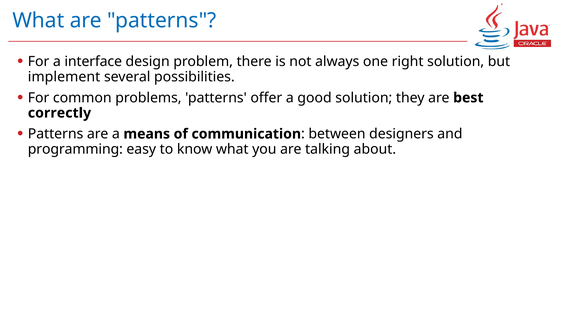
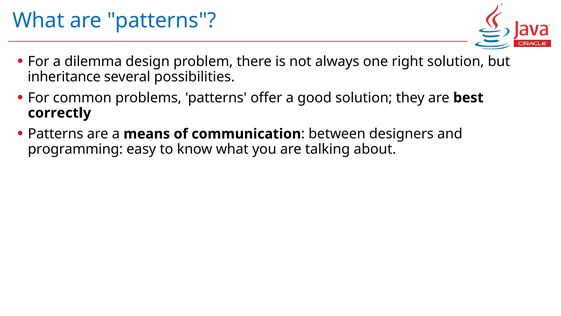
interface: interface -> dilemma
implement: implement -> inheritance
